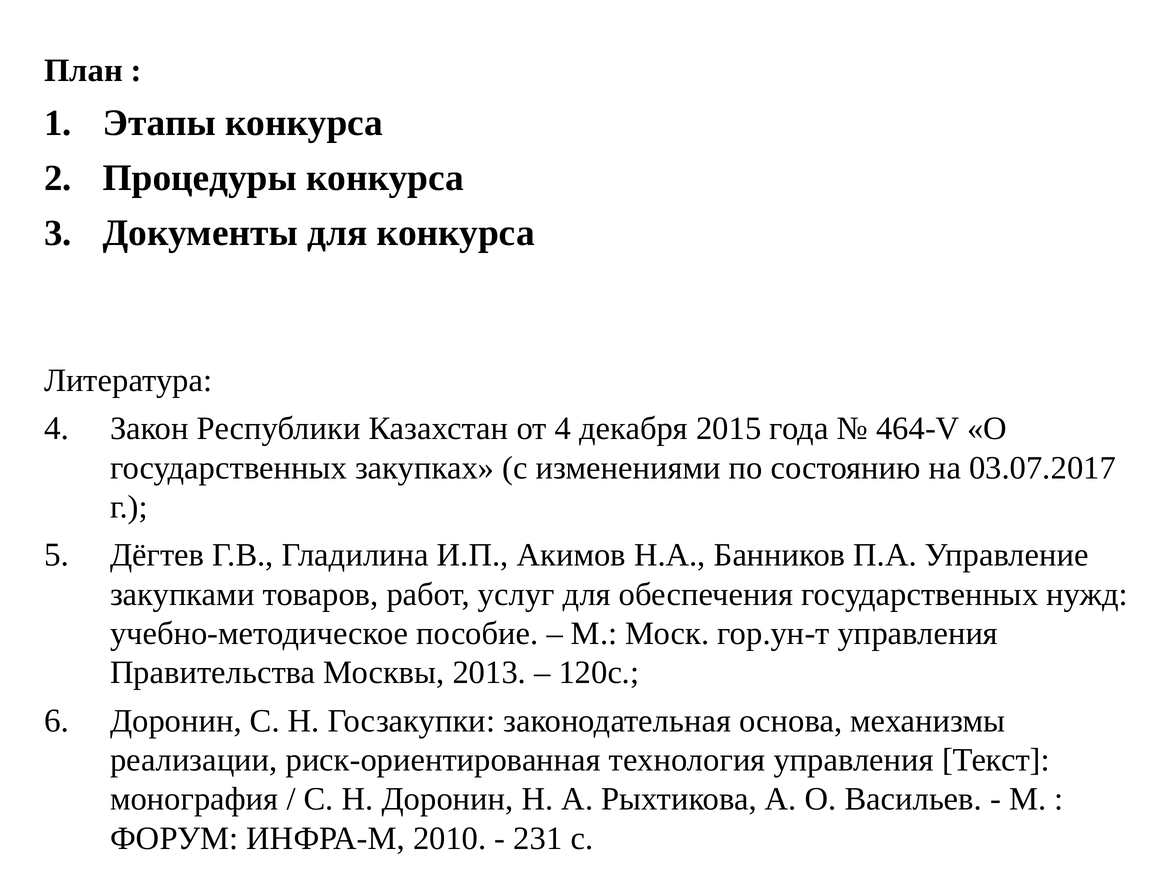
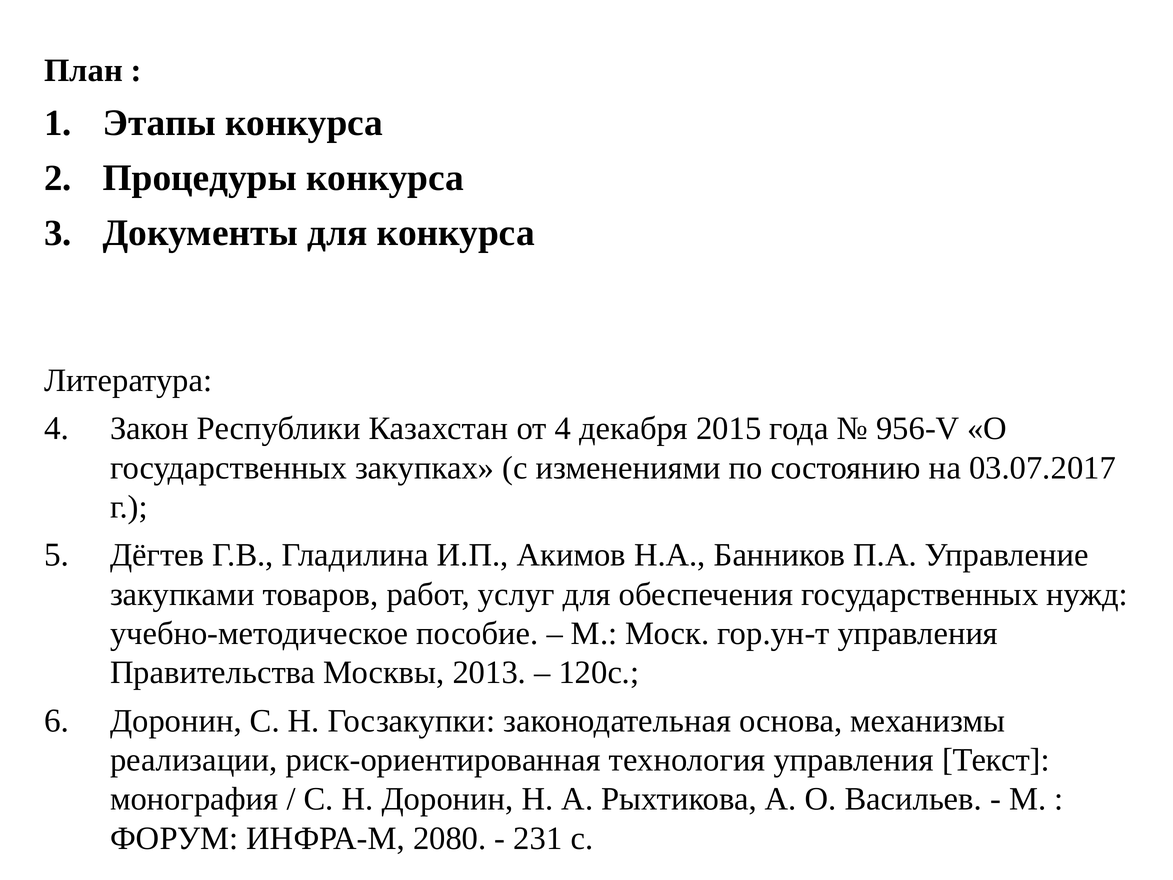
464-V: 464-V -> 956-V
2010: 2010 -> 2080
